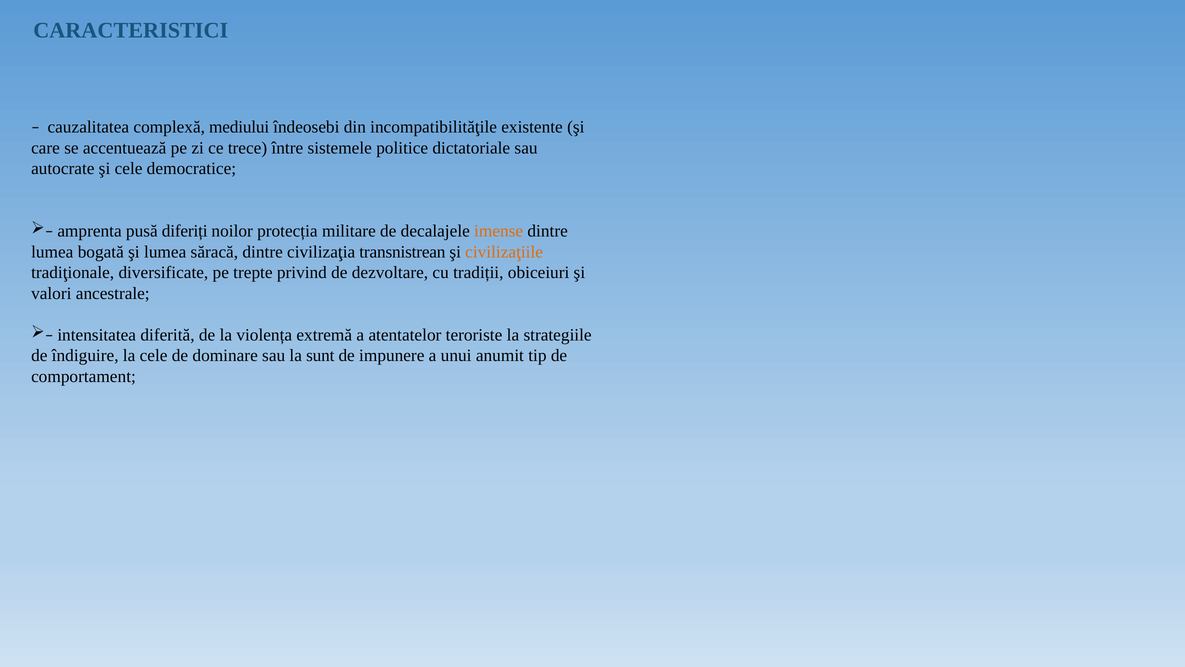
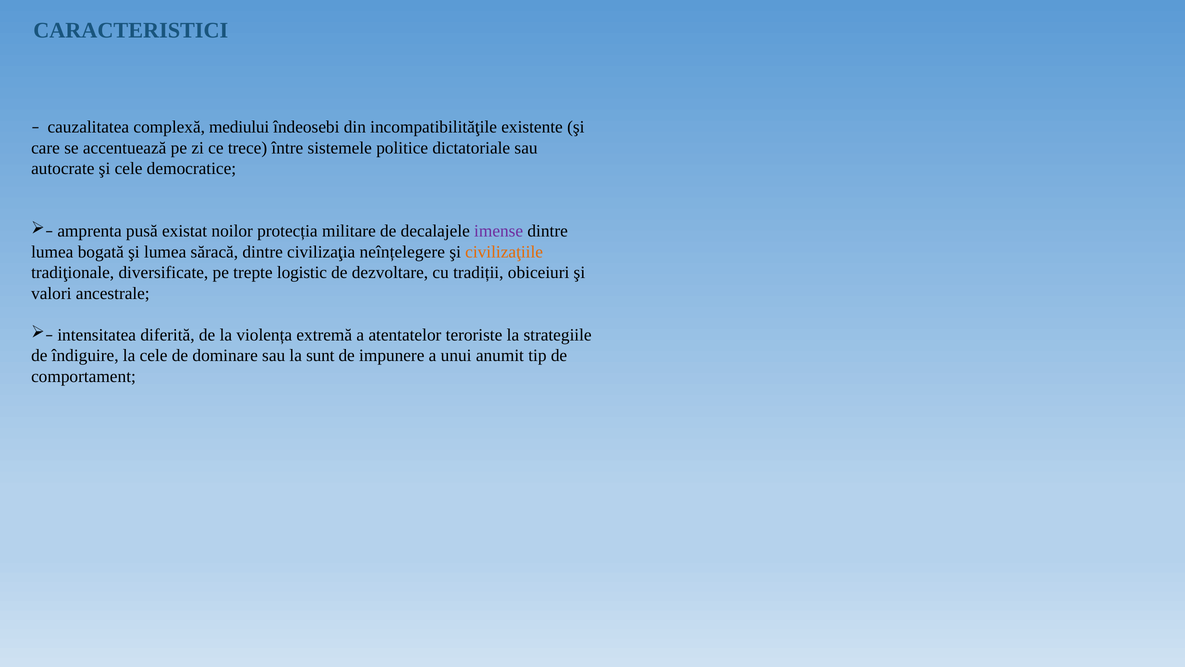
diferiți: diferiți -> existat
imense colour: orange -> purple
transnistrean: transnistrean -> neînțelegere
privind: privind -> logistic
